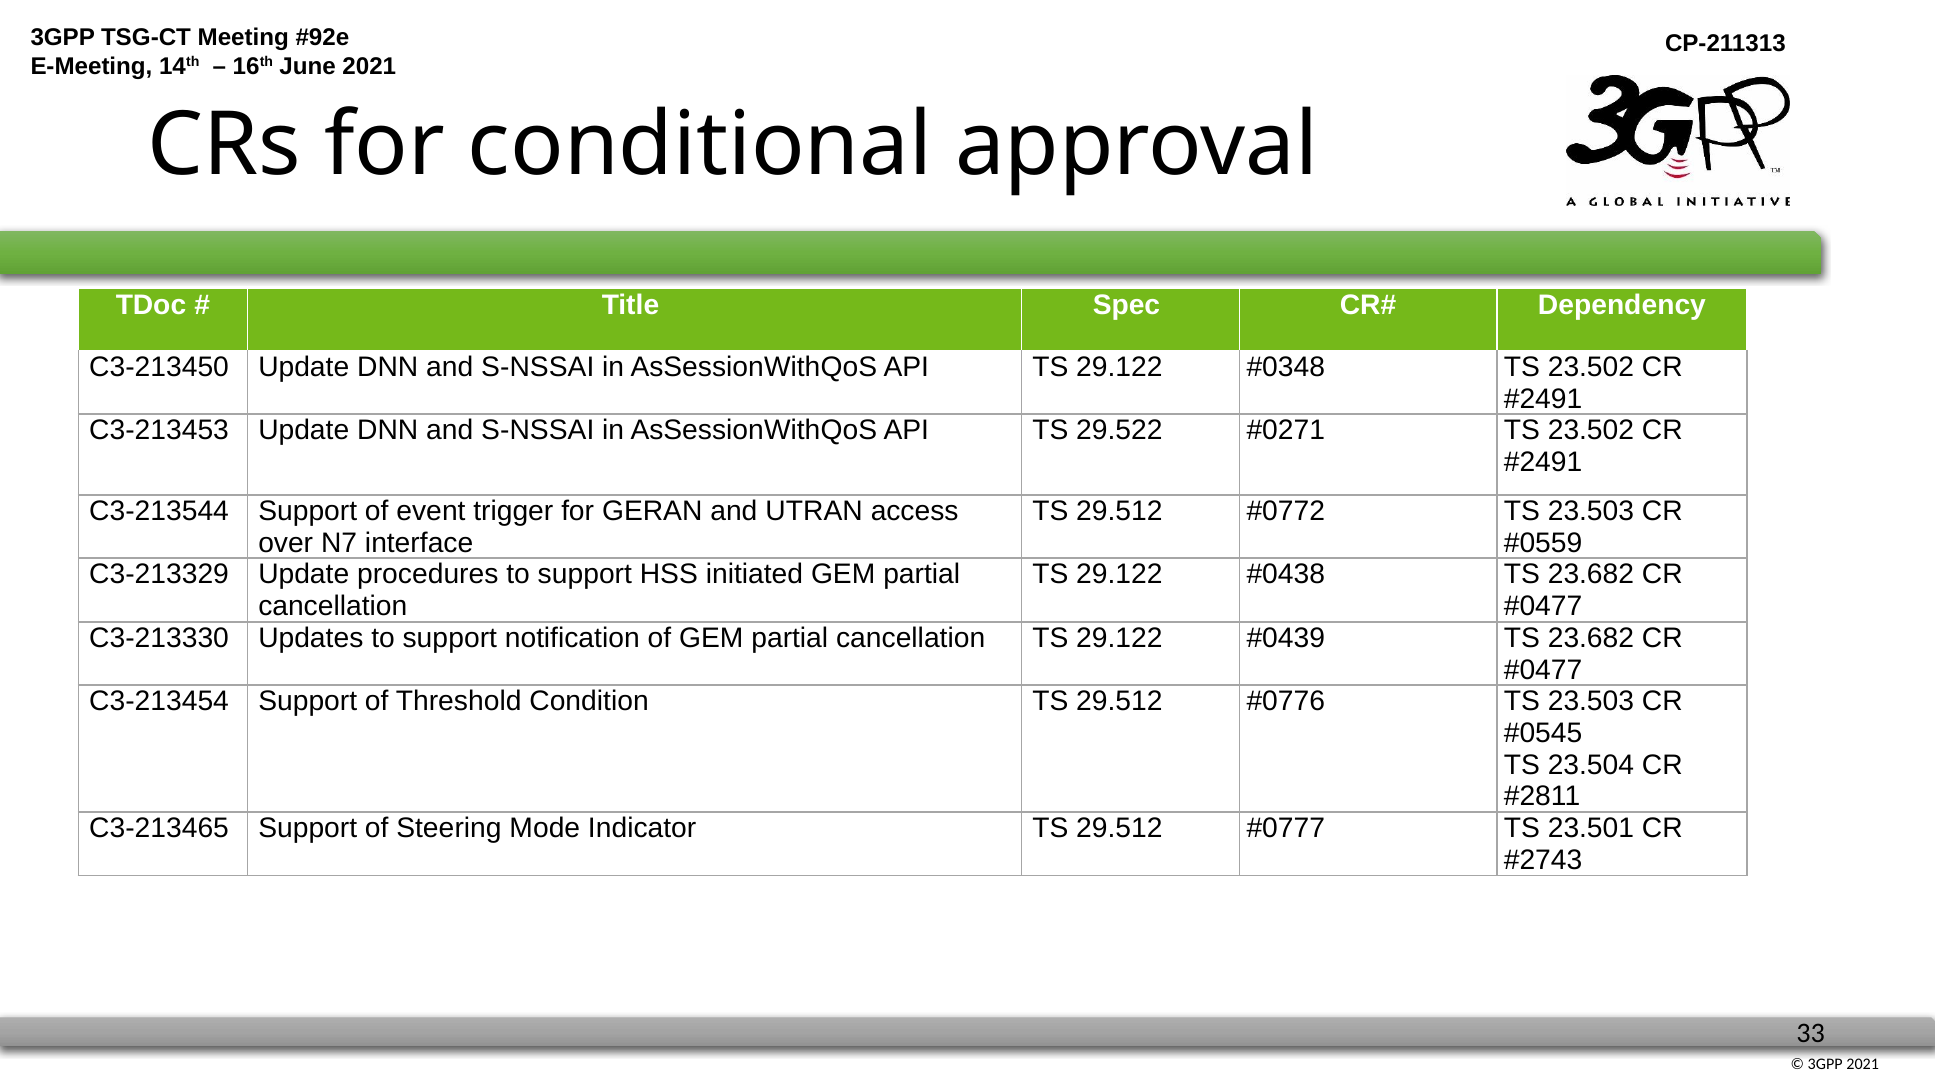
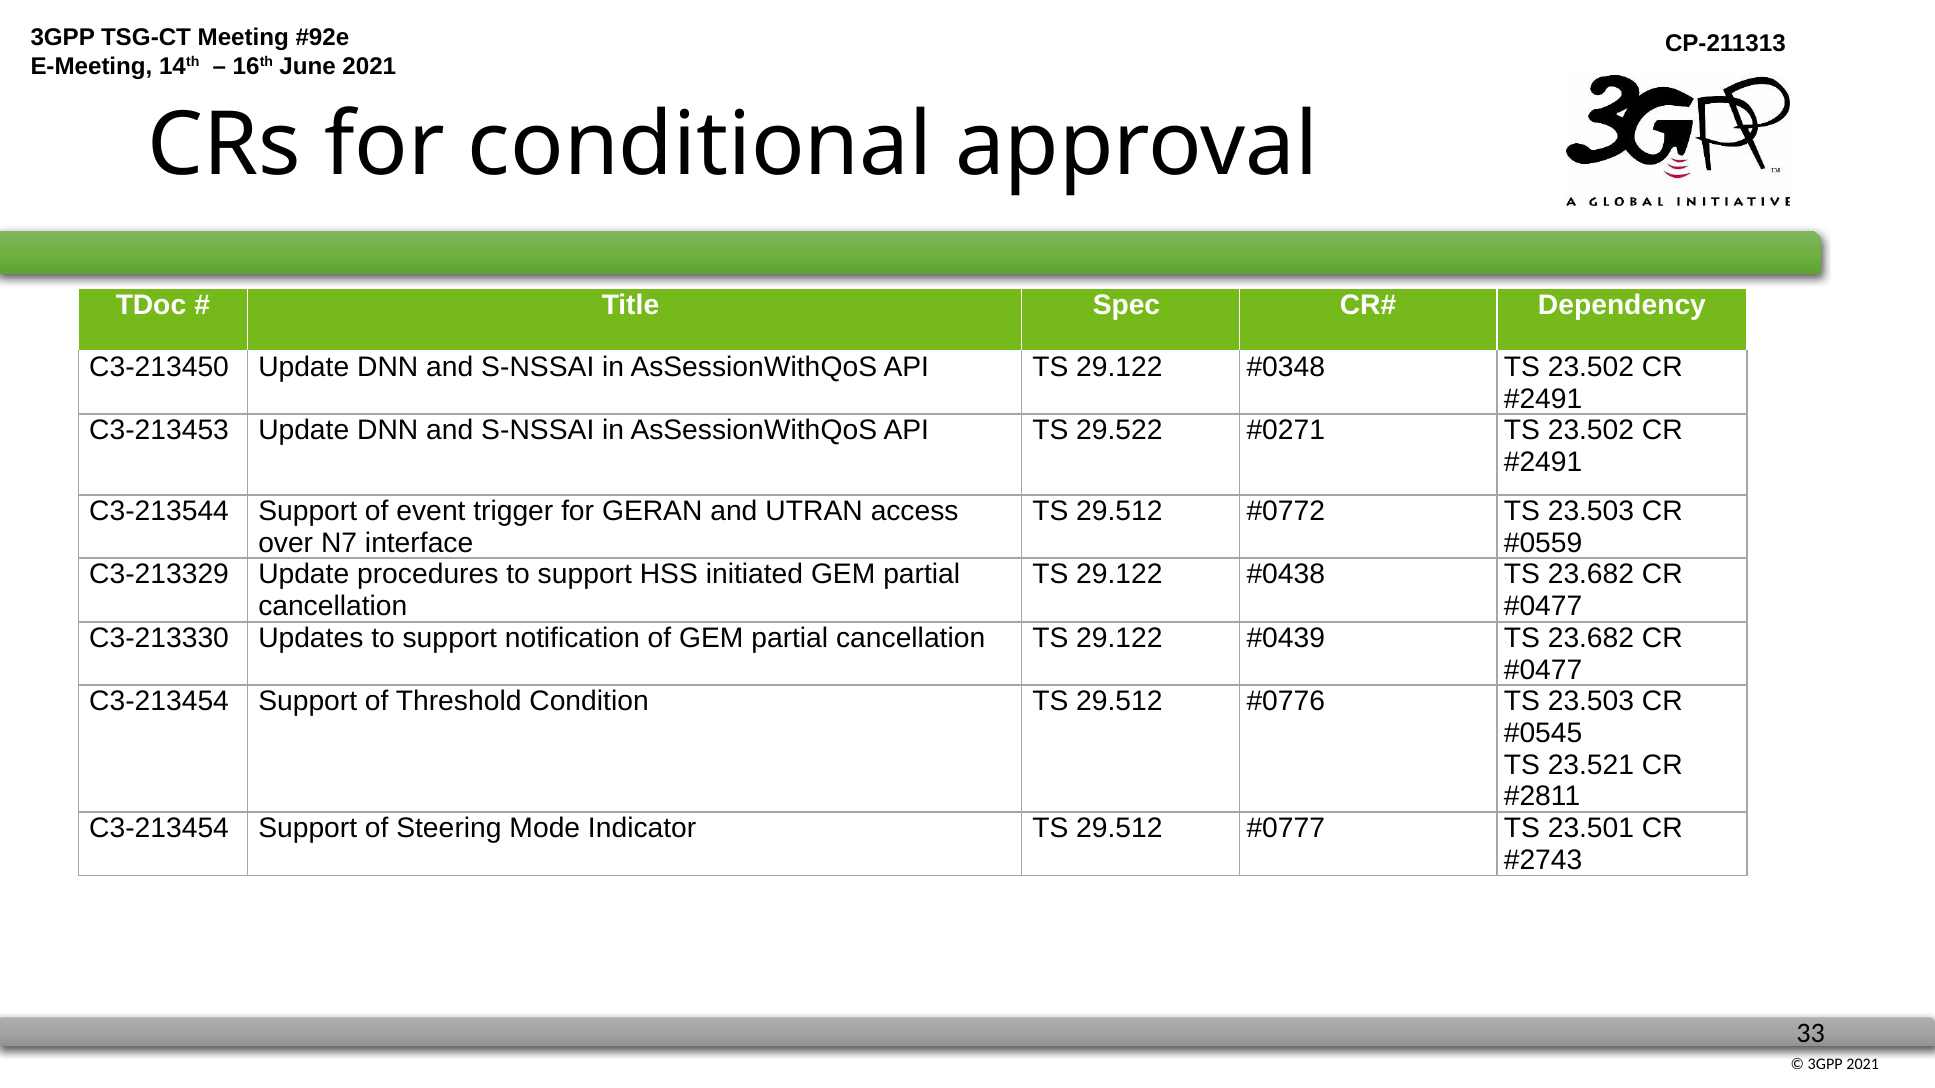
23.504: 23.504 -> 23.521
C3-213465 at (159, 829): C3-213465 -> C3-213454
